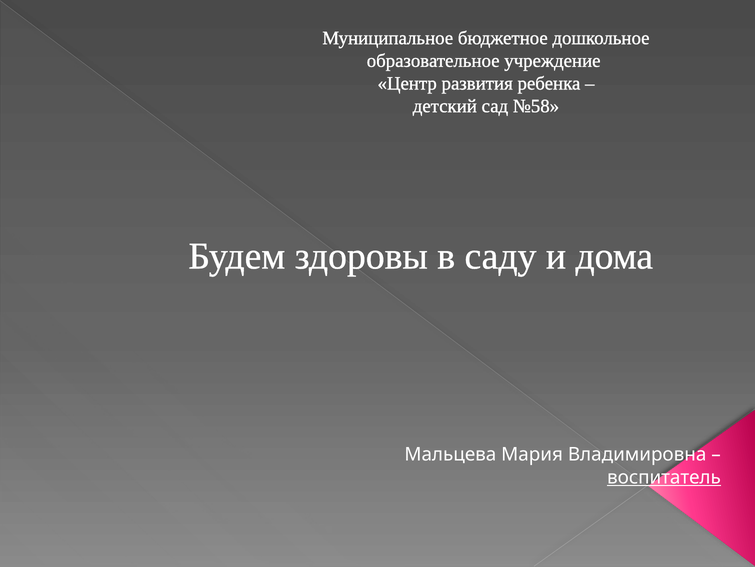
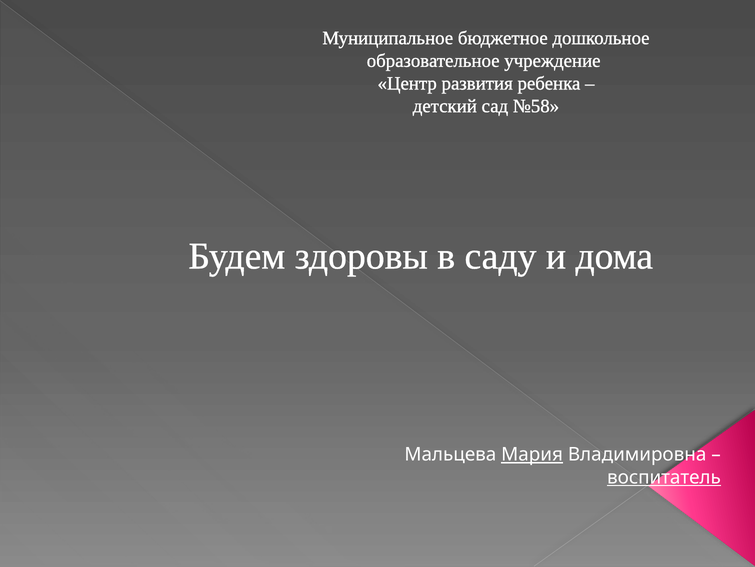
Мария underline: none -> present
